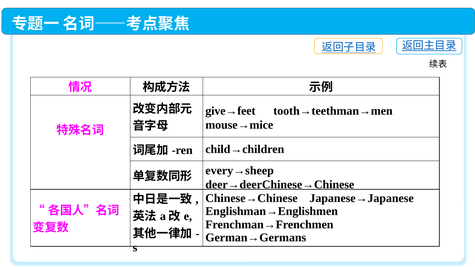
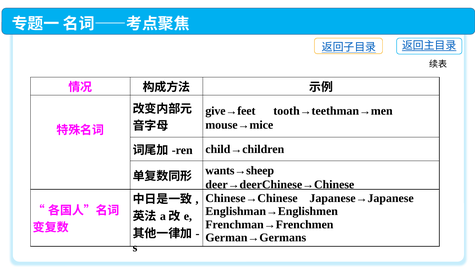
every→sheep: every→sheep -> wants→sheep
